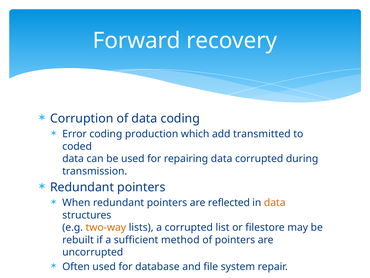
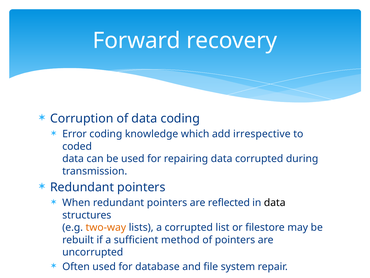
production: production -> knowledge
transmitted: transmitted -> irrespective
data at (275, 202) colour: orange -> black
